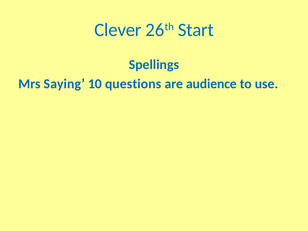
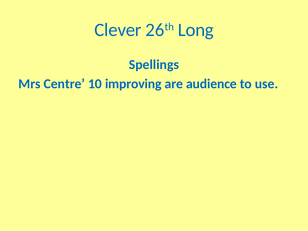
Start: Start -> Long
Saying: Saying -> Centre
questions: questions -> improving
